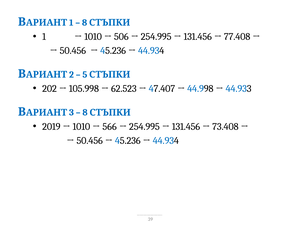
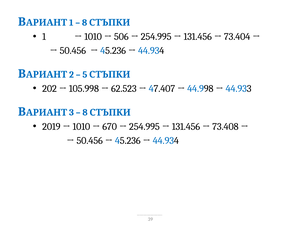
77.408: 77.408 -> 73.404
566: 566 -> 670
